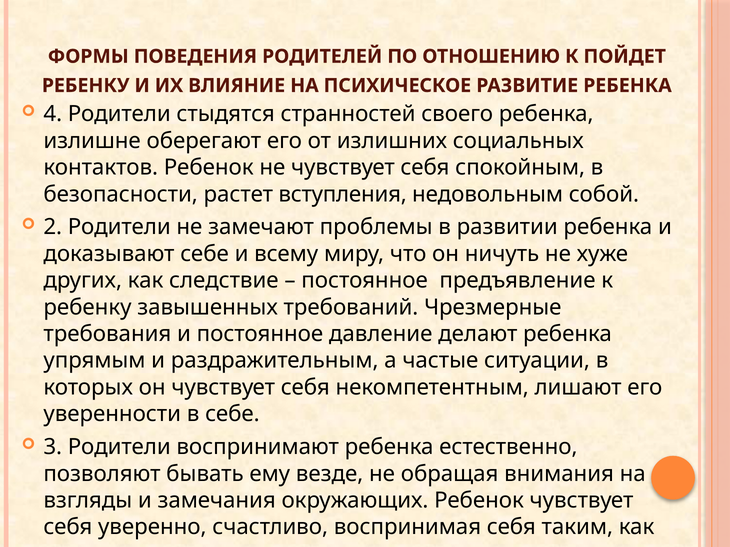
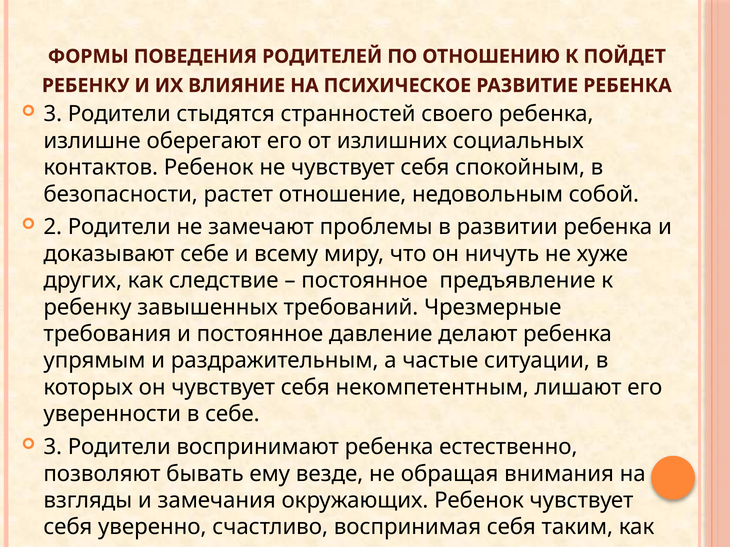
4 at (53, 114): 4 -> 3
вступления: вступления -> отношение
